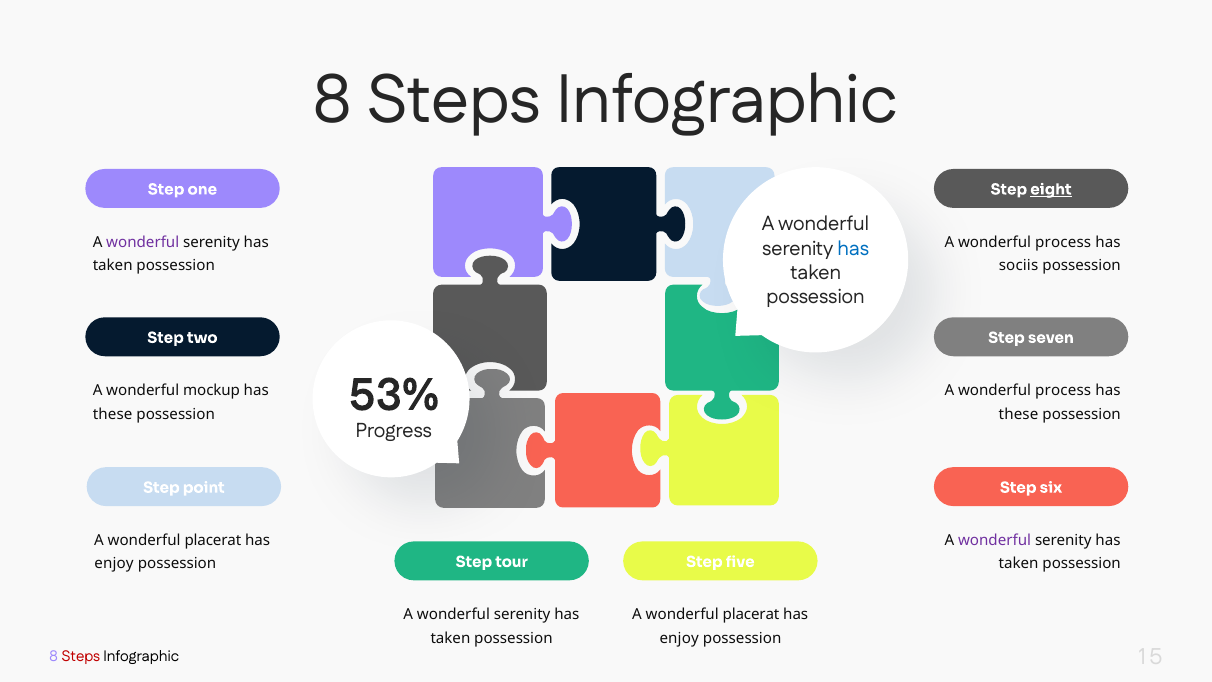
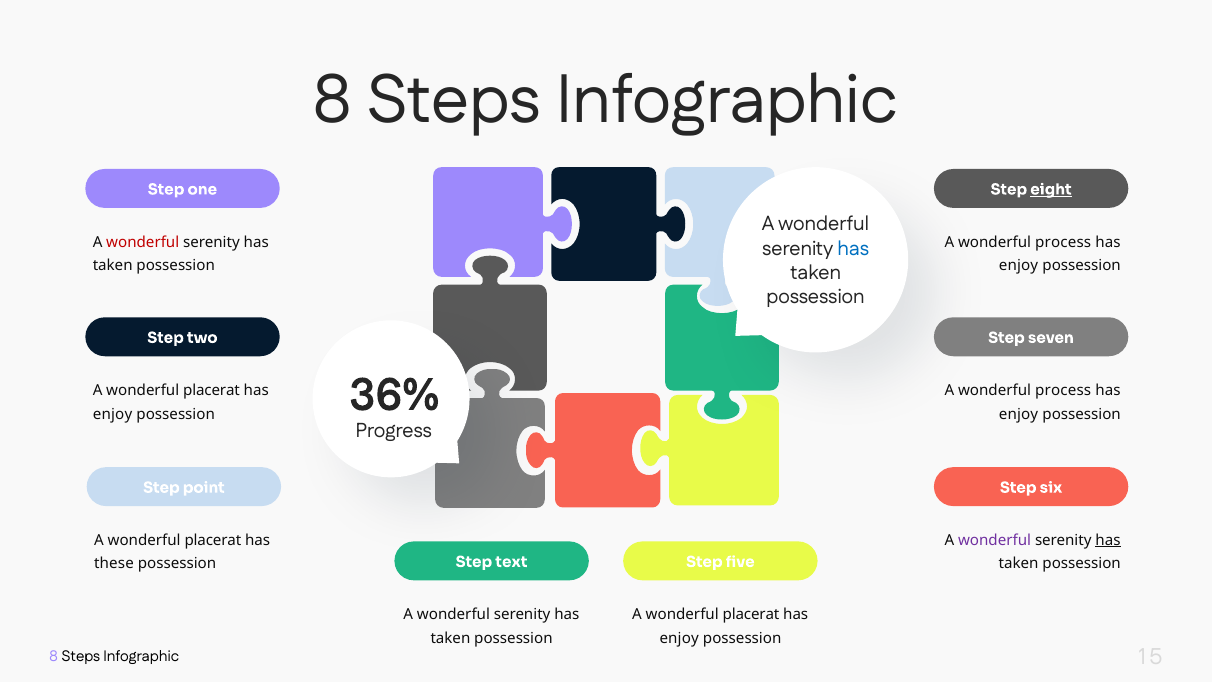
wonderful at (143, 242) colour: purple -> red
sociis at (1019, 266): sociis -> enjoy
mockup at (212, 390): mockup -> placerat
53%: 53% -> 36%
these at (113, 414): these -> enjoy
these at (1019, 414): these -> enjoy
has at (1108, 540) underline: none -> present
tour: tour -> text
enjoy at (114, 564): enjoy -> these
Steps at (81, 656) colour: red -> black
